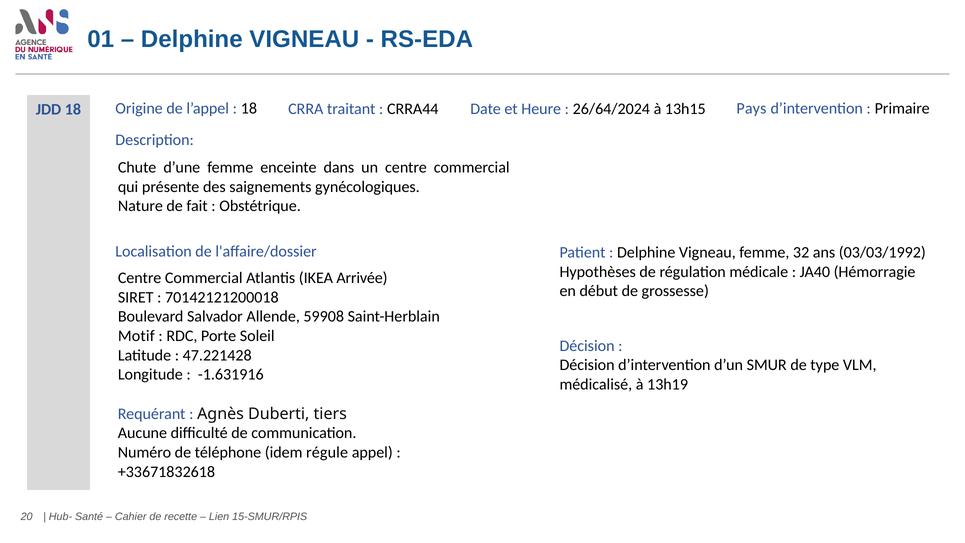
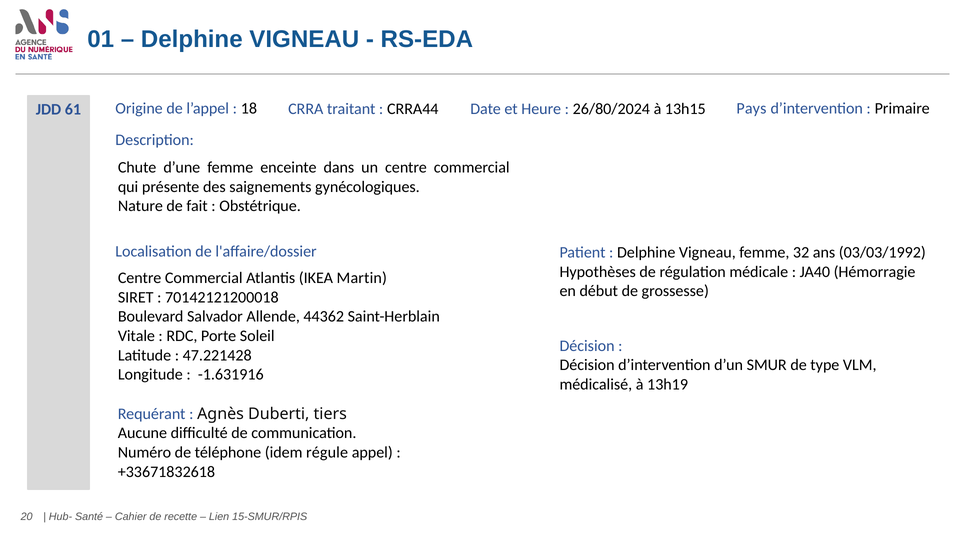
26/64/2024: 26/64/2024 -> 26/80/2024
JDD 18: 18 -> 61
Arrivée: Arrivée -> Martin
59908: 59908 -> 44362
Motif: Motif -> Vitale
